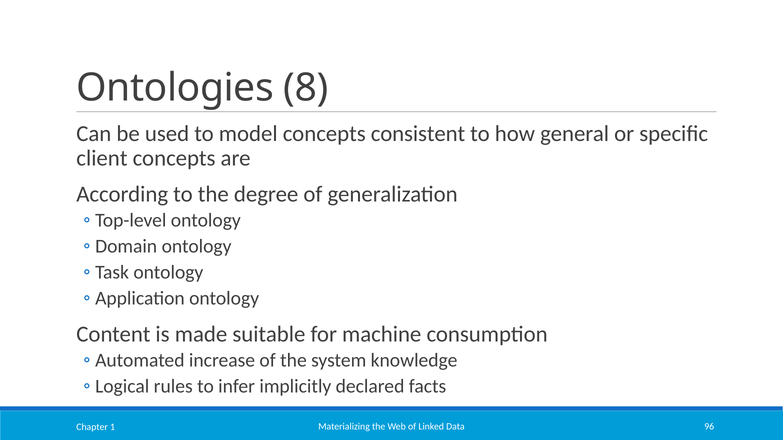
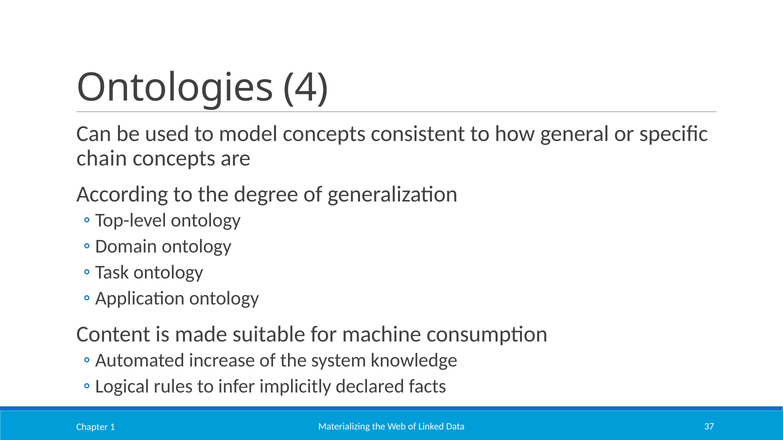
8: 8 -> 4
client: client -> chain
96: 96 -> 37
